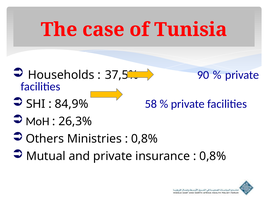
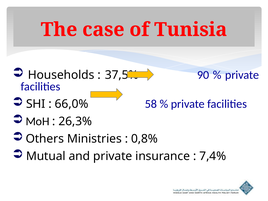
84,9%: 84,9% -> 66,0%
0,8% at (213, 156): 0,8% -> 7,4%
